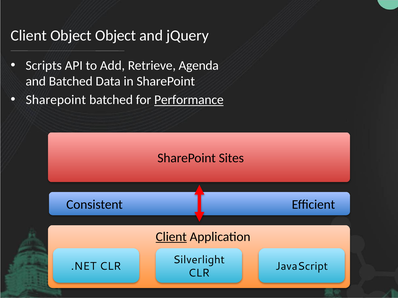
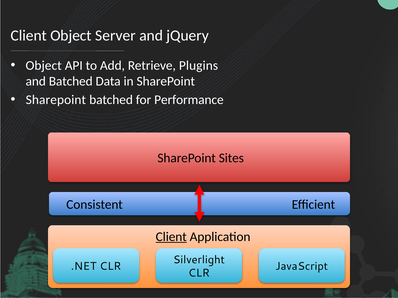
Object Object: Object -> Server
Scripts at (44, 66): Scripts -> Object
Agenda: Agenda -> Plugins
Performance underline: present -> none
